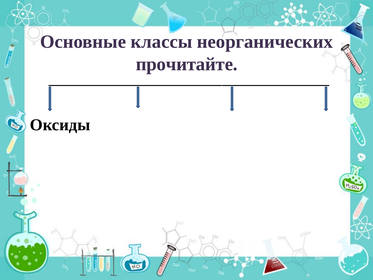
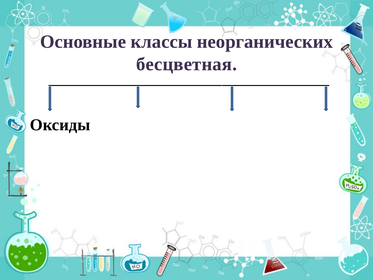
прочитайте: прочитайте -> бесцветная
